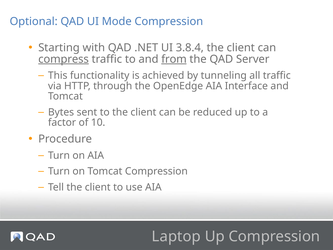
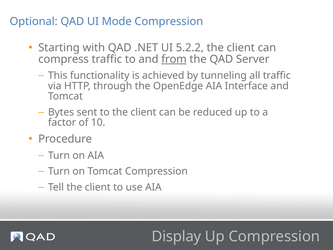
3.8.4: 3.8.4 -> 5.2.2
compress underline: present -> none
Laptop: Laptop -> Display
